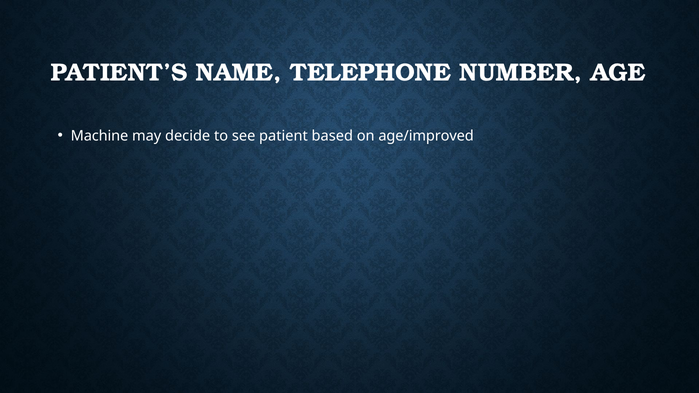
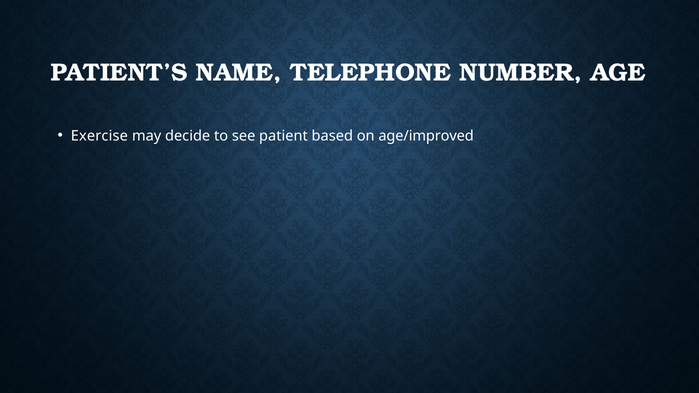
Machine: Machine -> Exercise
